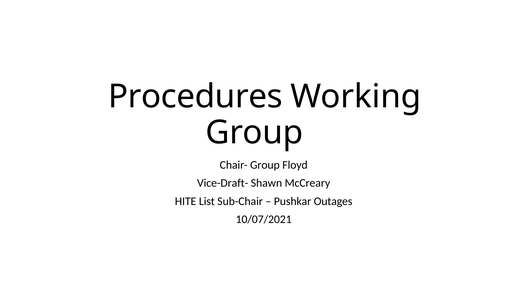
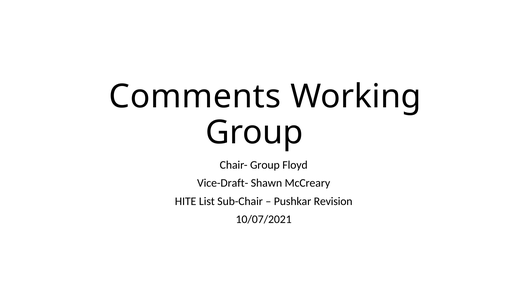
Procedures: Procedures -> Comments
Outages: Outages -> Revision
